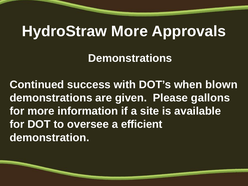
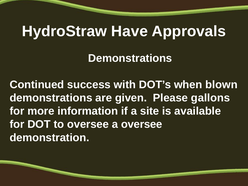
HydroStraw More: More -> Have
a efficient: efficient -> oversee
